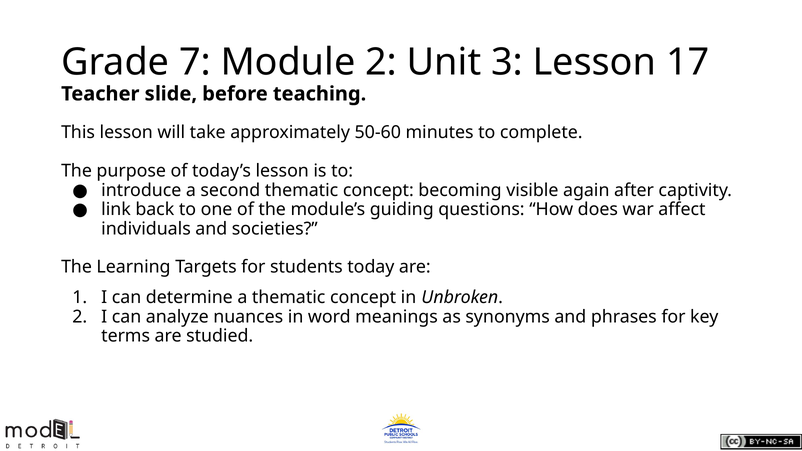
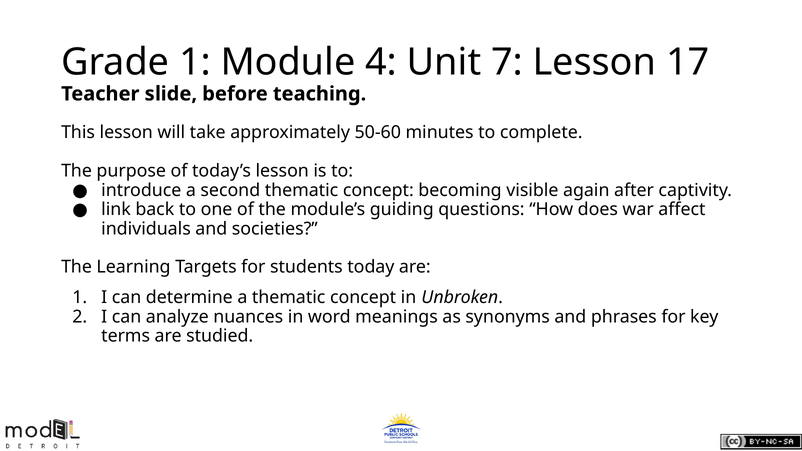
Grade 7: 7 -> 1
Module 2: 2 -> 4
3: 3 -> 7
